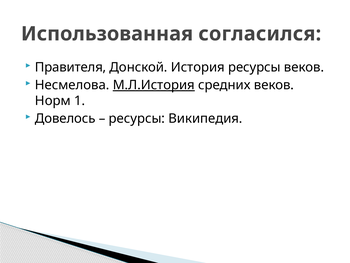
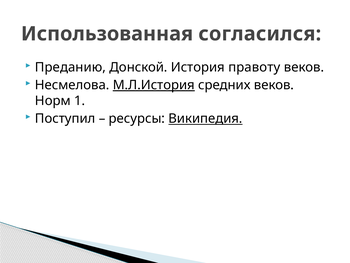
Правителя: Правителя -> Преданию
История ресурсы: ресурсы -> правоту
Довелось: Довелось -> Поступил
Википедия underline: none -> present
